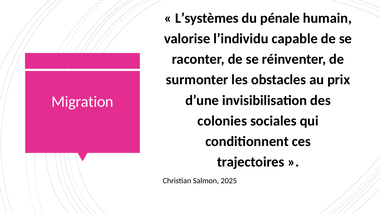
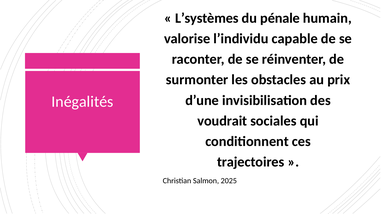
Migration: Migration -> Inégalités
colonies: colonies -> voudrait
